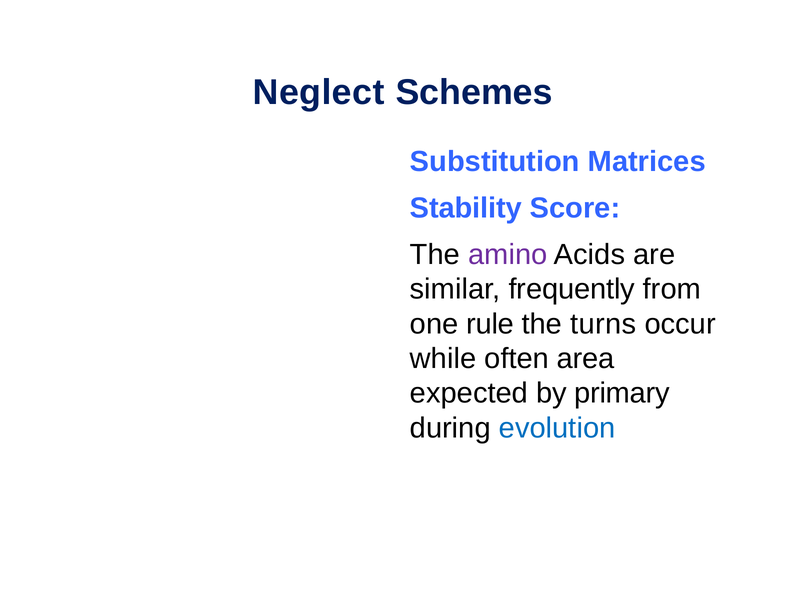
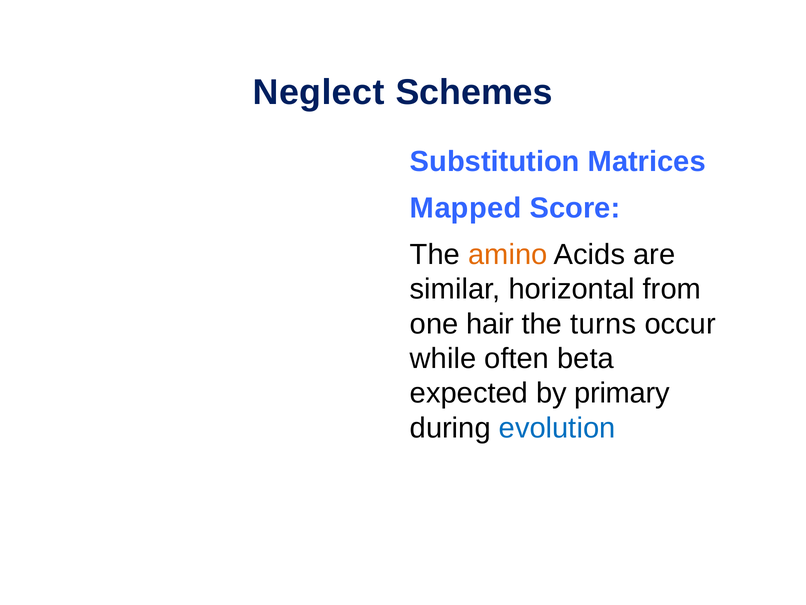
Stability: Stability -> Mapped
amino colour: purple -> orange
frequently: frequently -> horizontal
rule: rule -> hair
area: area -> beta
